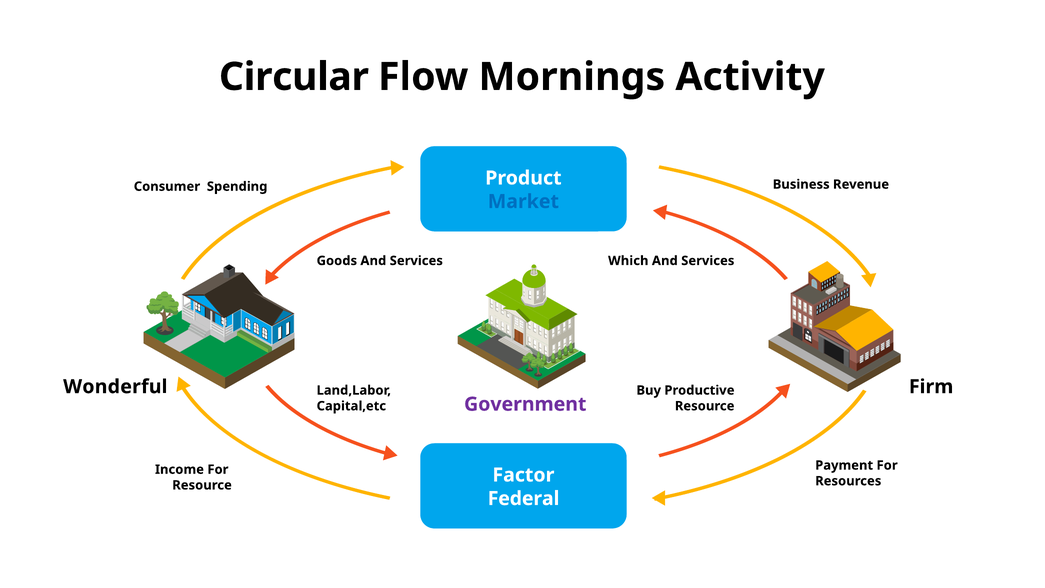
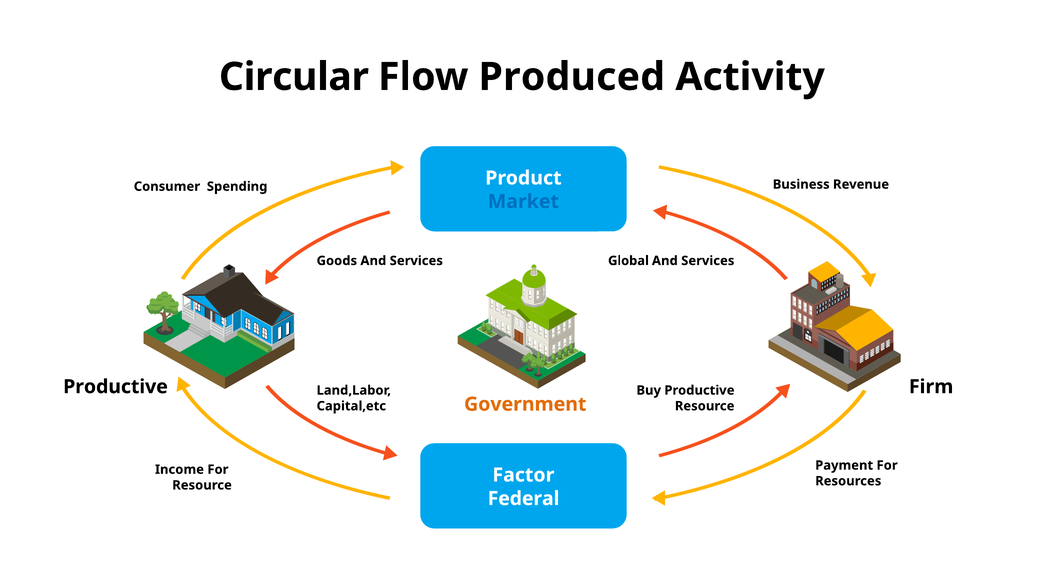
Mornings: Mornings -> Produced
Which: Which -> Global
Wonderful at (115, 387): Wonderful -> Productive
Government colour: purple -> orange
